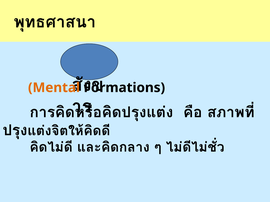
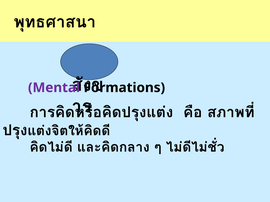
Mental colour: orange -> purple
